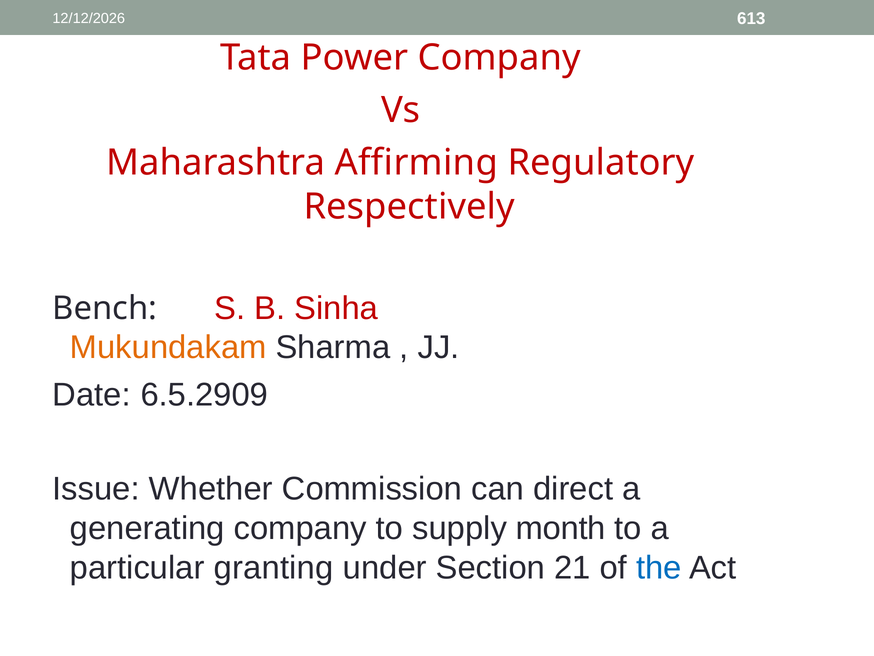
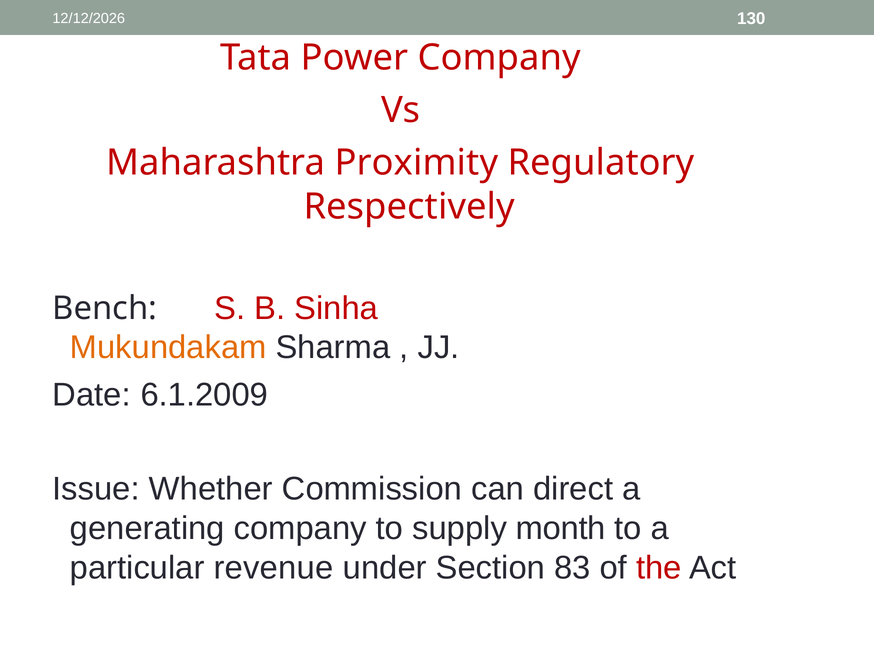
613: 613 -> 130
Affirming: Affirming -> Proximity
6.5.2909: 6.5.2909 -> 6.1.2009
granting: granting -> revenue
21: 21 -> 83
the colour: blue -> red
